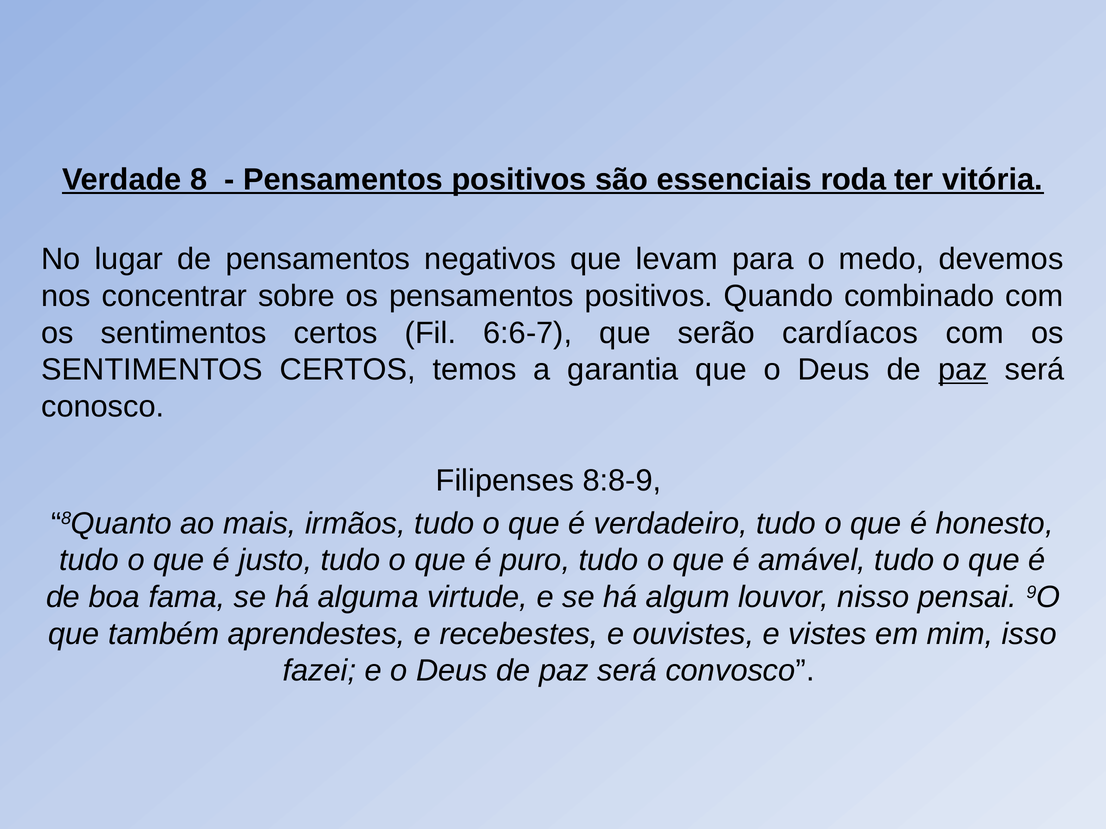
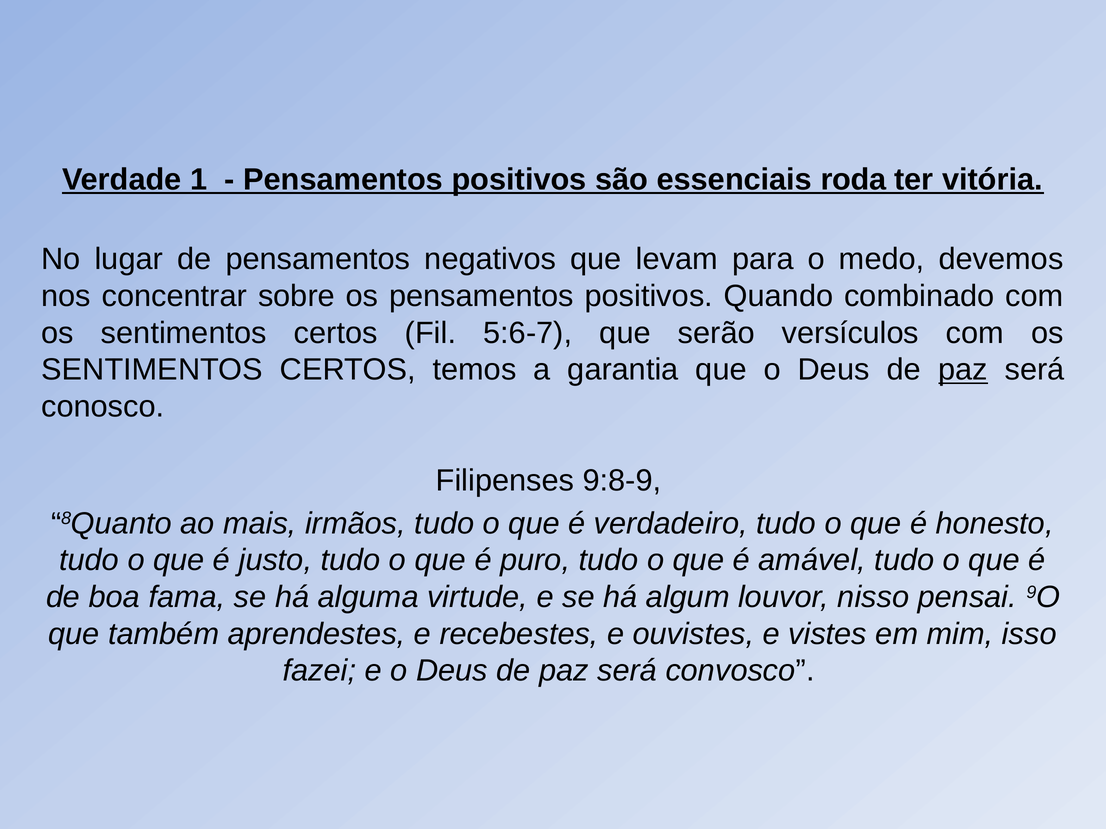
8: 8 -> 1
6:6-7: 6:6-7 -> 5:6-7
cardíacos: cardíacos -> versículos
8:8-9: 8:8-9 -> 9:8-9
